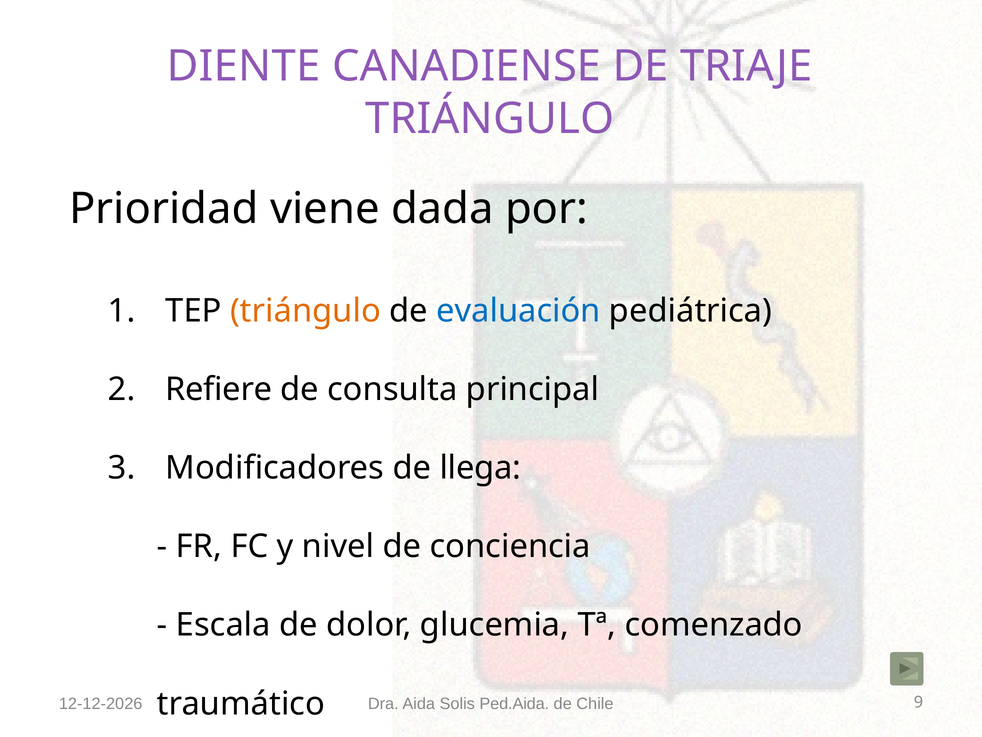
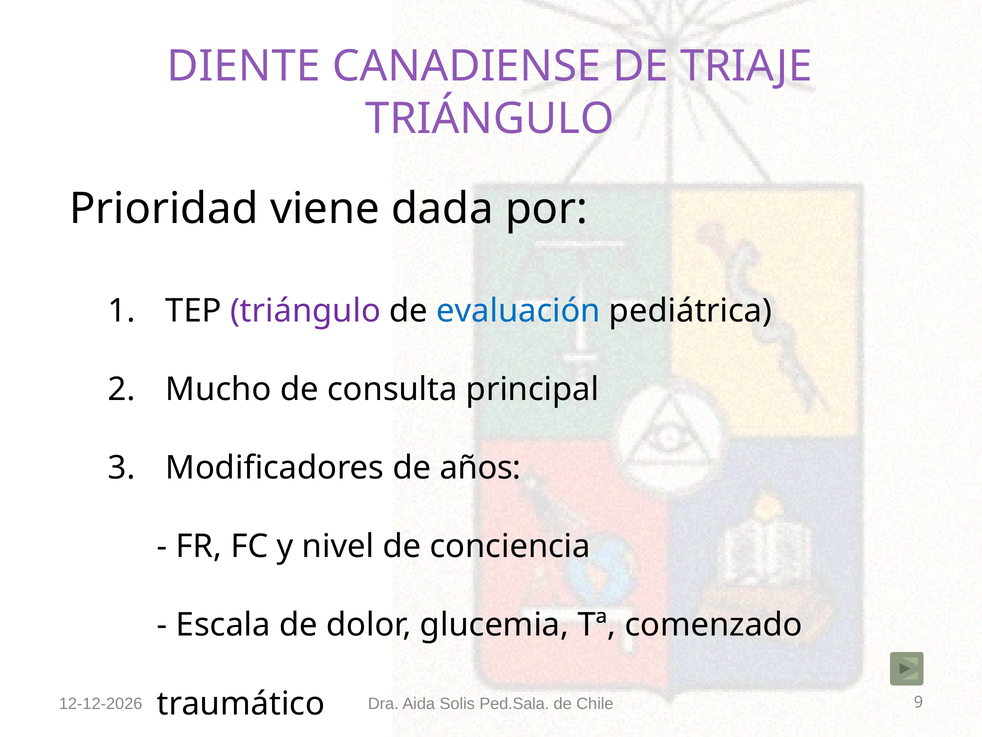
triángulo at (305, 311) colour: orange -> purple
Refiere: Refiere -> Mucho
llega: llega -> años
Ped.Aida: Ped.Aida -> Ped.Sala
